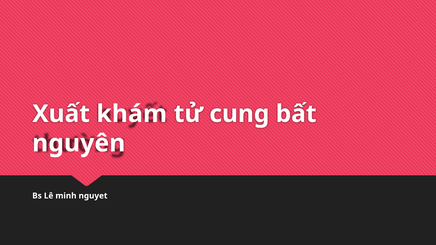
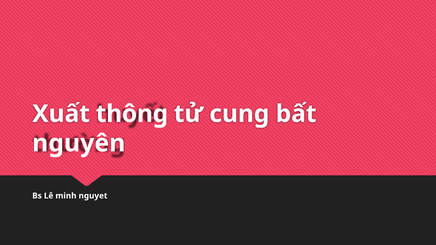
khám: khám -> thông
